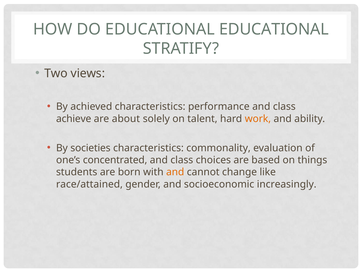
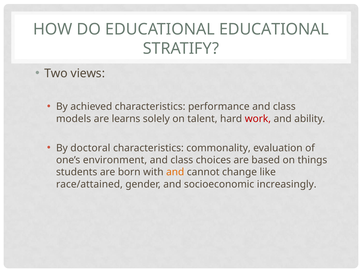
achieve: achieve -> models
about: about -> learns
work colour: orange -> red
societies: societies -> doctoral
concentrated: concentrated -> environment
